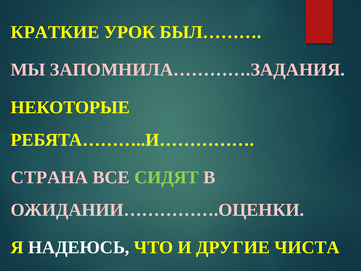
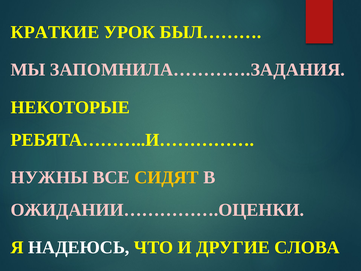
СТРАНА: СТРАНА -> НУЖНЫ
СИДЯТ colour: light green -> yellow
ЧИСТА: ЧИСТА -> СЛОВА
